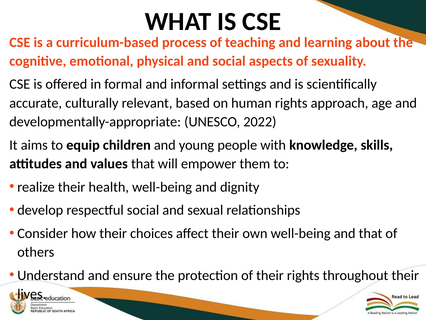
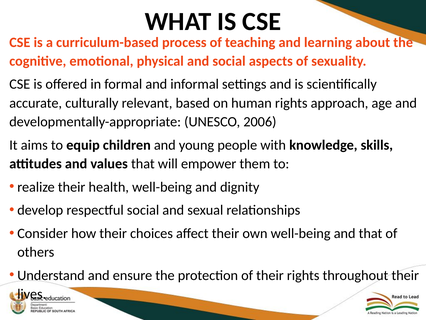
2022: 2022 -> 2006
